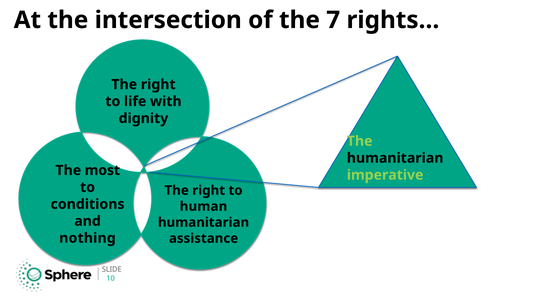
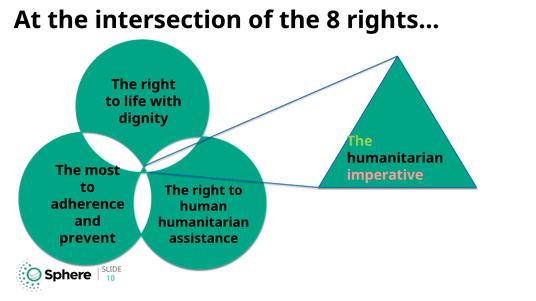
7: 7 -> 8
imperative colour: light green -> pink
conditions: conditions -> adherence
nothing: nothing -> prevent
